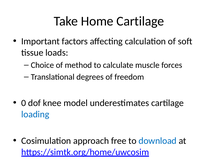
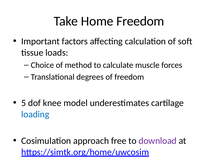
Home Cartilage: Cartilage -> Freedom
0: 0 -> 5
download colour: blue -> purple
